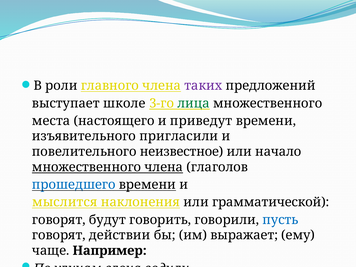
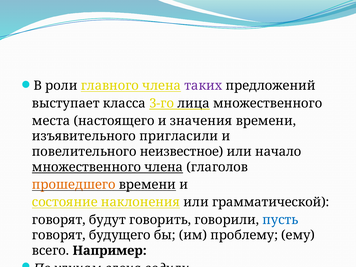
школе: школе -> класса
лица colour: green -> black
приведут: приведут -> значения
прошедшего colour: blue -> orange
мыслится: мыслится -> состояние
действии: действии -> будущего
выражает: выражает -> проблему
чаще: чаще -> всего
